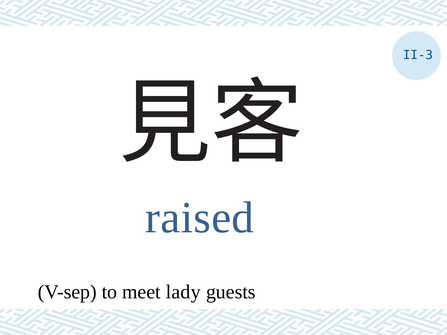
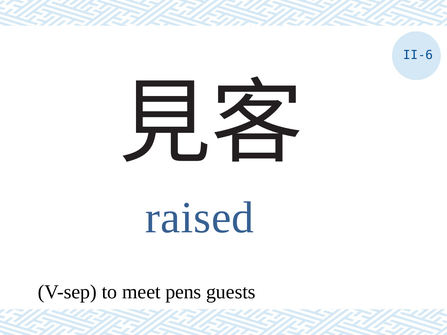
II-3: II-3 -> II-6
lady: lady -> pens
